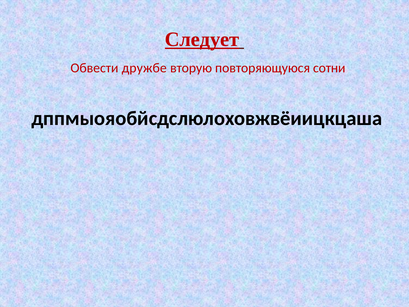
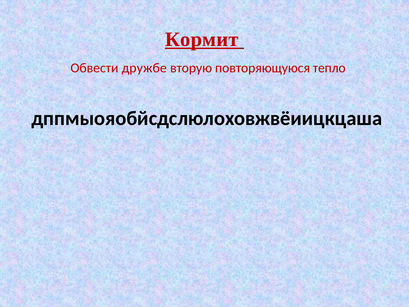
Следует: Следует -> Кормит
сотни: сотни -> тепло
